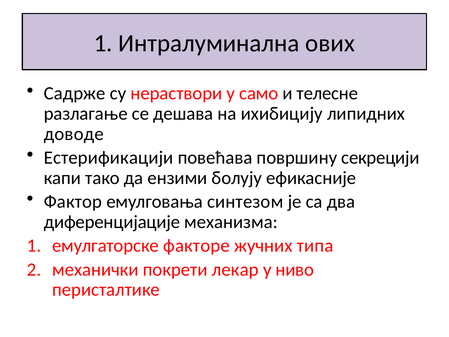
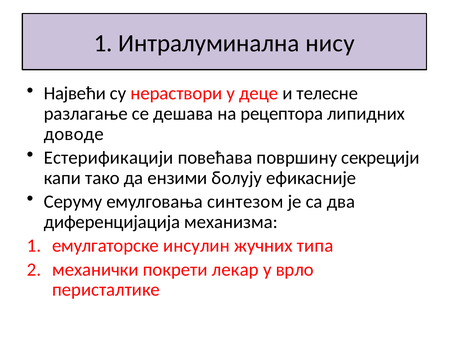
ових: ових -> нису
Садрже: Садрже -> Највећи
само: само -> деце
ихибицију: ихибицију -> рецептора
Фактор: Фактор -> Серуму
диференцијације: диференцијације -> диференцијација
факторе: факторе -> инсулин
ниво: ниво -> врло
